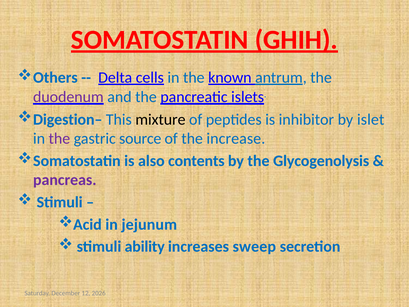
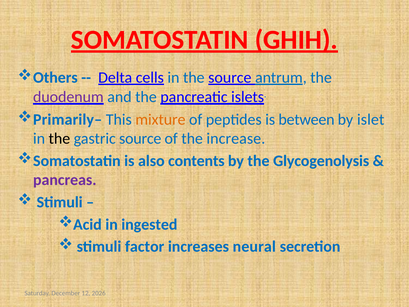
the known: known -> source
Digestion–: Digestion– -> Primarily–
mixture colour: black -> orange
inhibitor: inhibitor -> between
the at (59, 139) colour: purple -> black
jejunum: jejunum -> ingested
ability: ability -> factor
sweep: sweep -> neural
